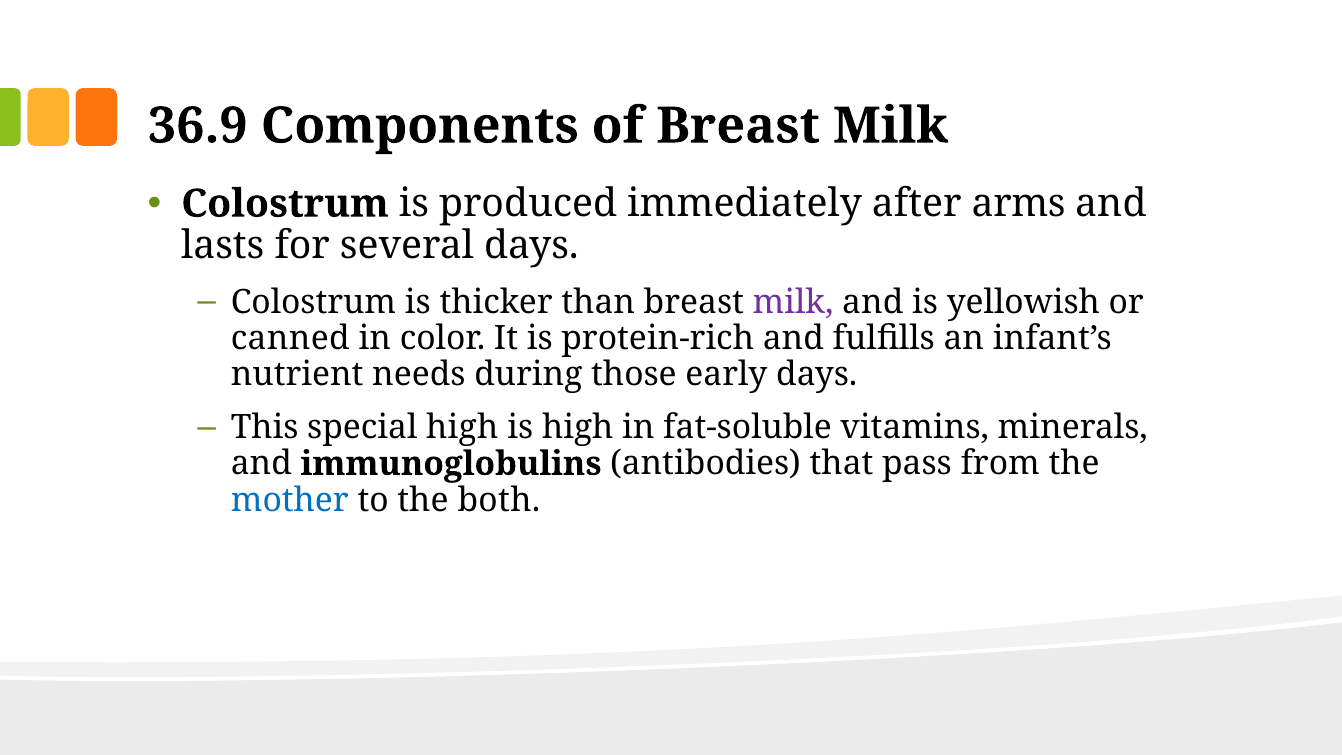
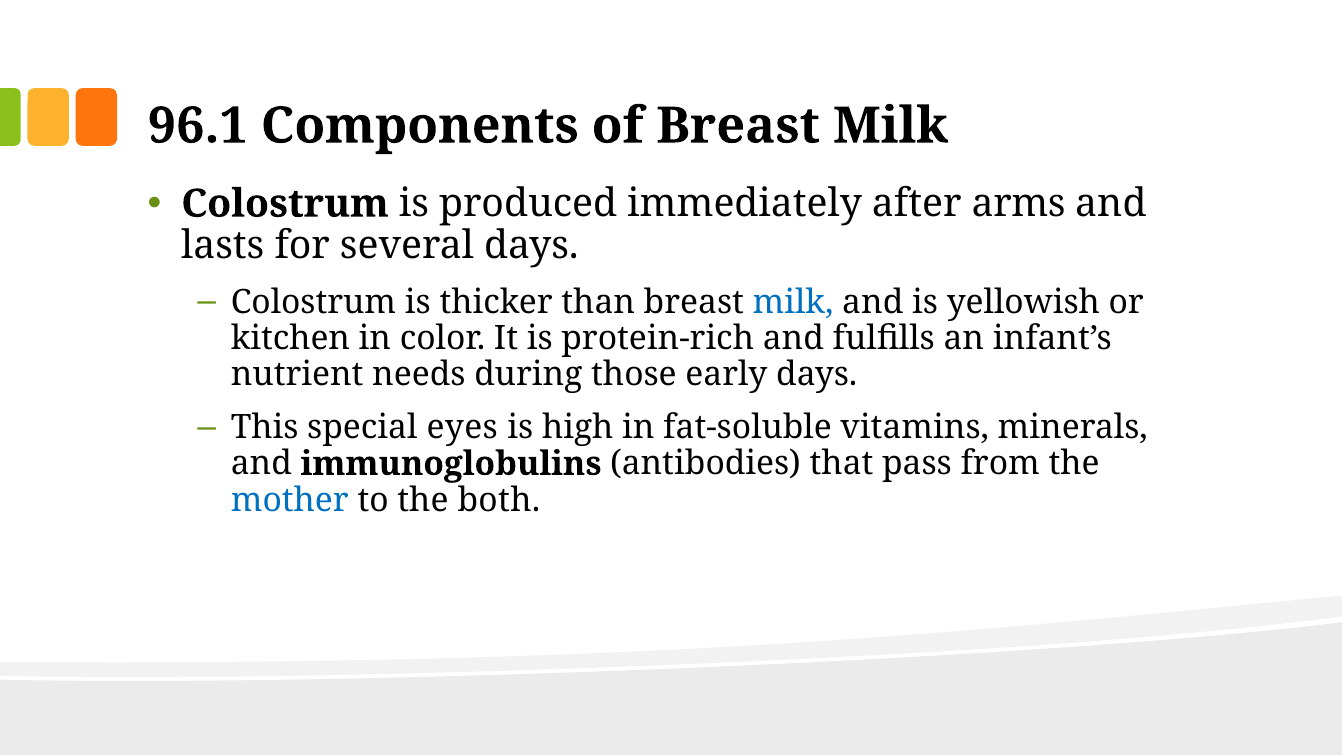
36.9: 36.9 -> 96.1
milk at (793, 302) colour: purple -> blue
canned: canned -> kitchen
special high: high -> eyes
